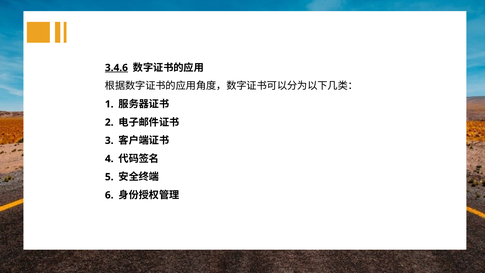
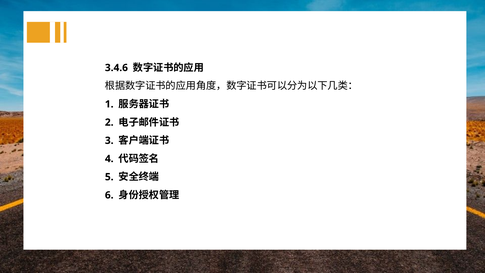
3.4.6 underline: present -> none
